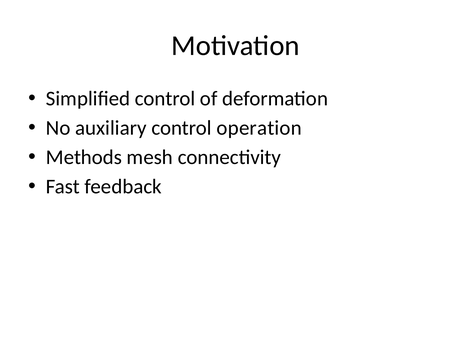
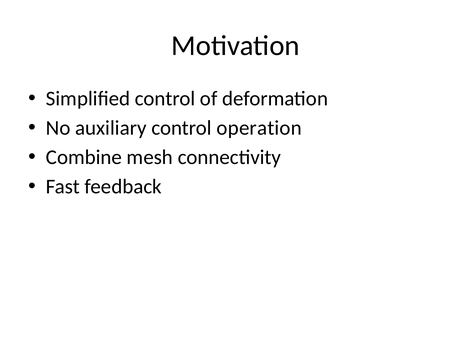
Methods: Methods -> Combine
